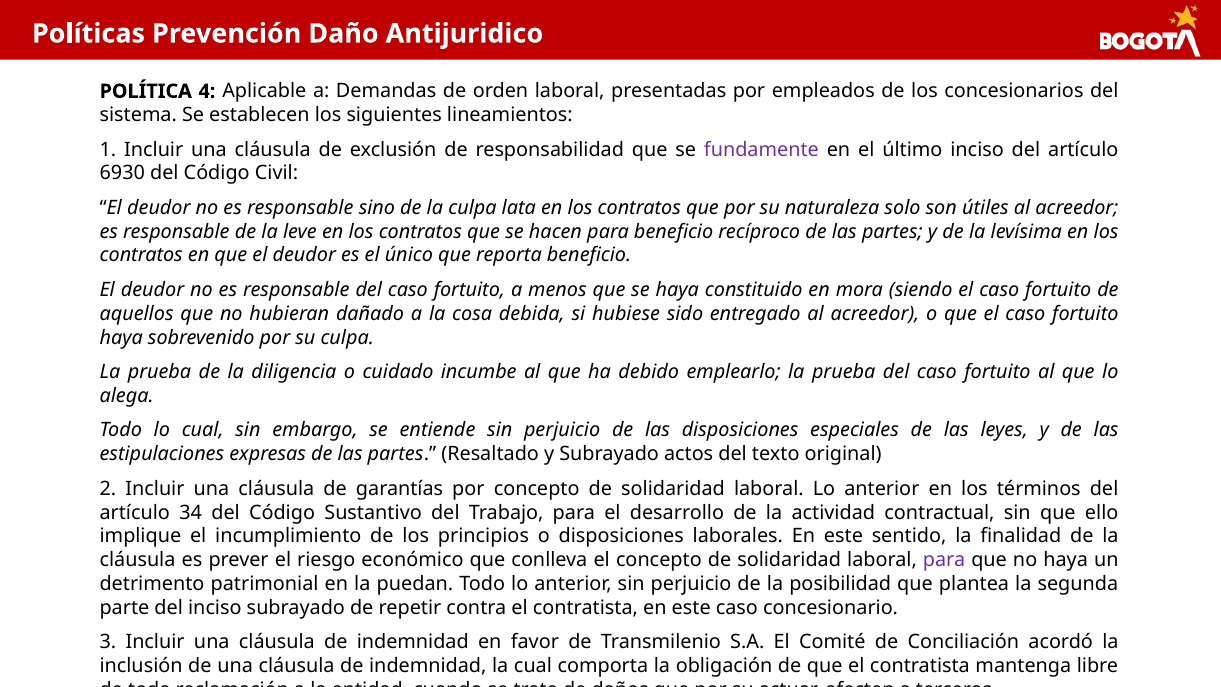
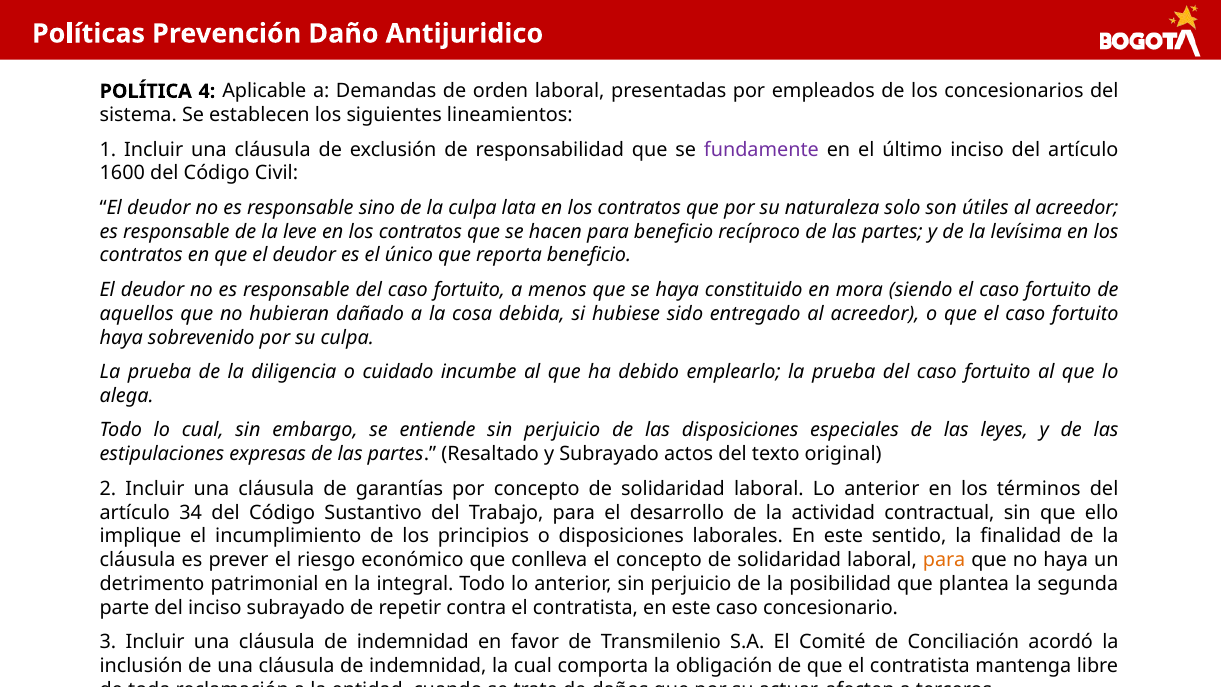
6930: 6930 -> 1600
para at (944, 560) colour: purple -> orange
puedan: puedan -> integral
